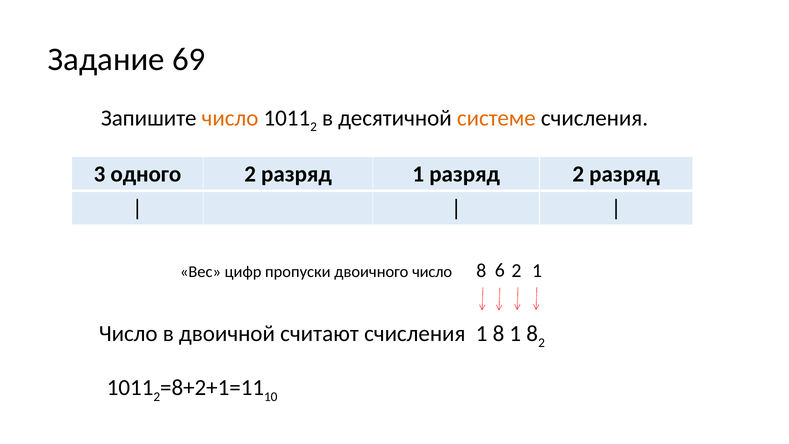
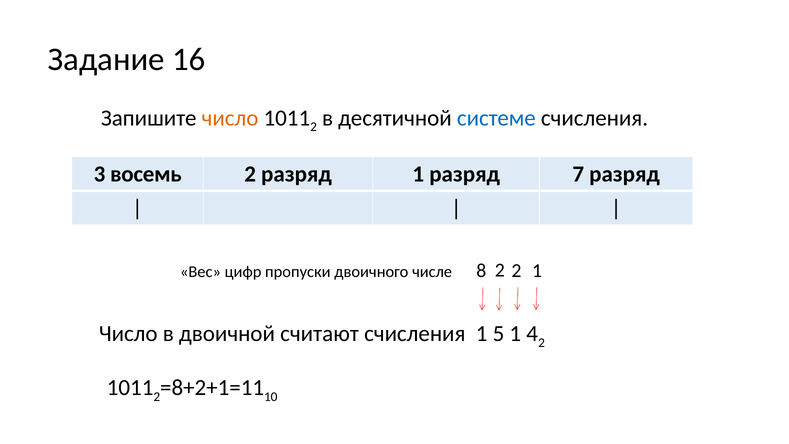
69: 69 -> 16
системе colour: orange -> blue
одного: одного -> восемь
разряд 2: 2 -> 7
8 6: 6 -> 2
двоичного число: число -> числе
счисления 1 8: 8 -> 5
8 at (532, 334): 8 -> 4
